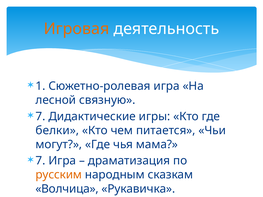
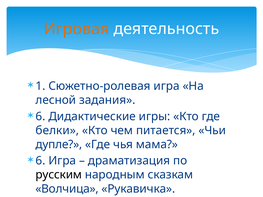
связную: связную -> задания
7 at (41, 117): 7 -> 6
могут: могут -> дупле
7 at (41, 161): 7 -> 6
русским colour: orange -> black
